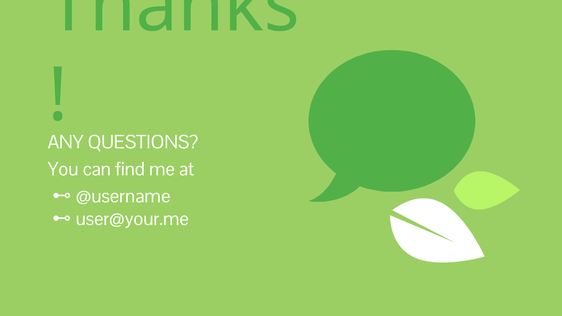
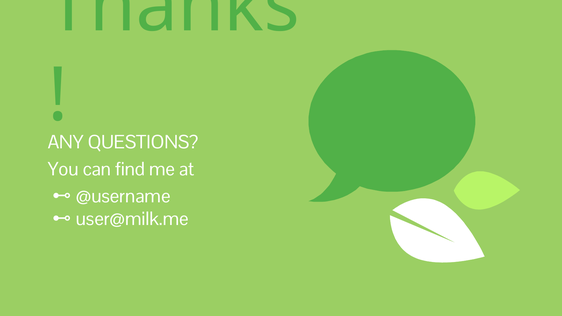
user@your.me: user@your.me -> user@milk.me
